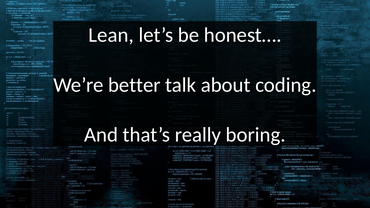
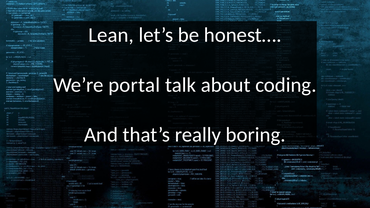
better: better -> portal
